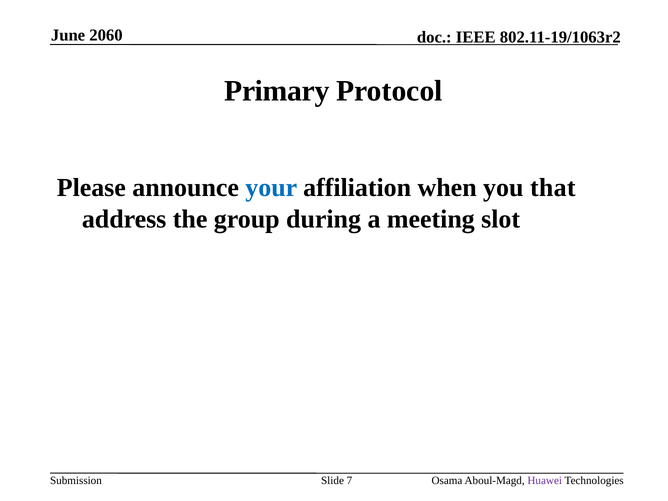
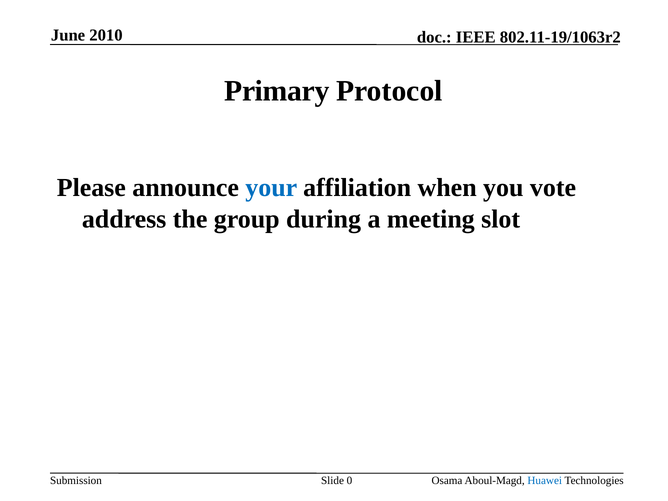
2060: 2060 -> 2010
that: that -> vote
7: 7 -> 0
Huawei colour: purple -> blue
